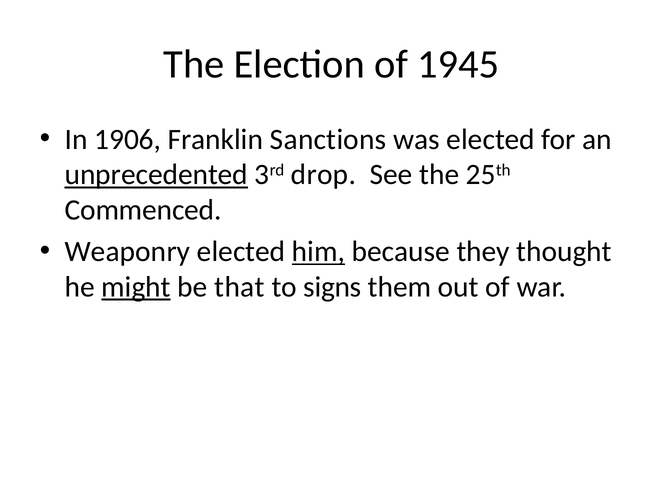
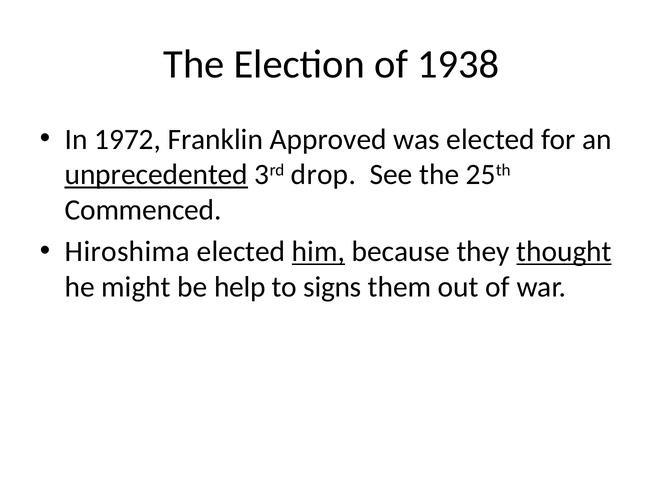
1945: 1945 -> 1938
1906: 1906 -> 1972
Sanctions: Sanctions -> Approved
Weaponry: Weaponry -> Hiroshima
thought underline: none -> present
might underline: present -> none
that: that -> help
